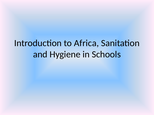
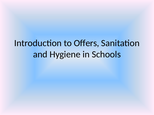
Africa: Africa -> Offers
